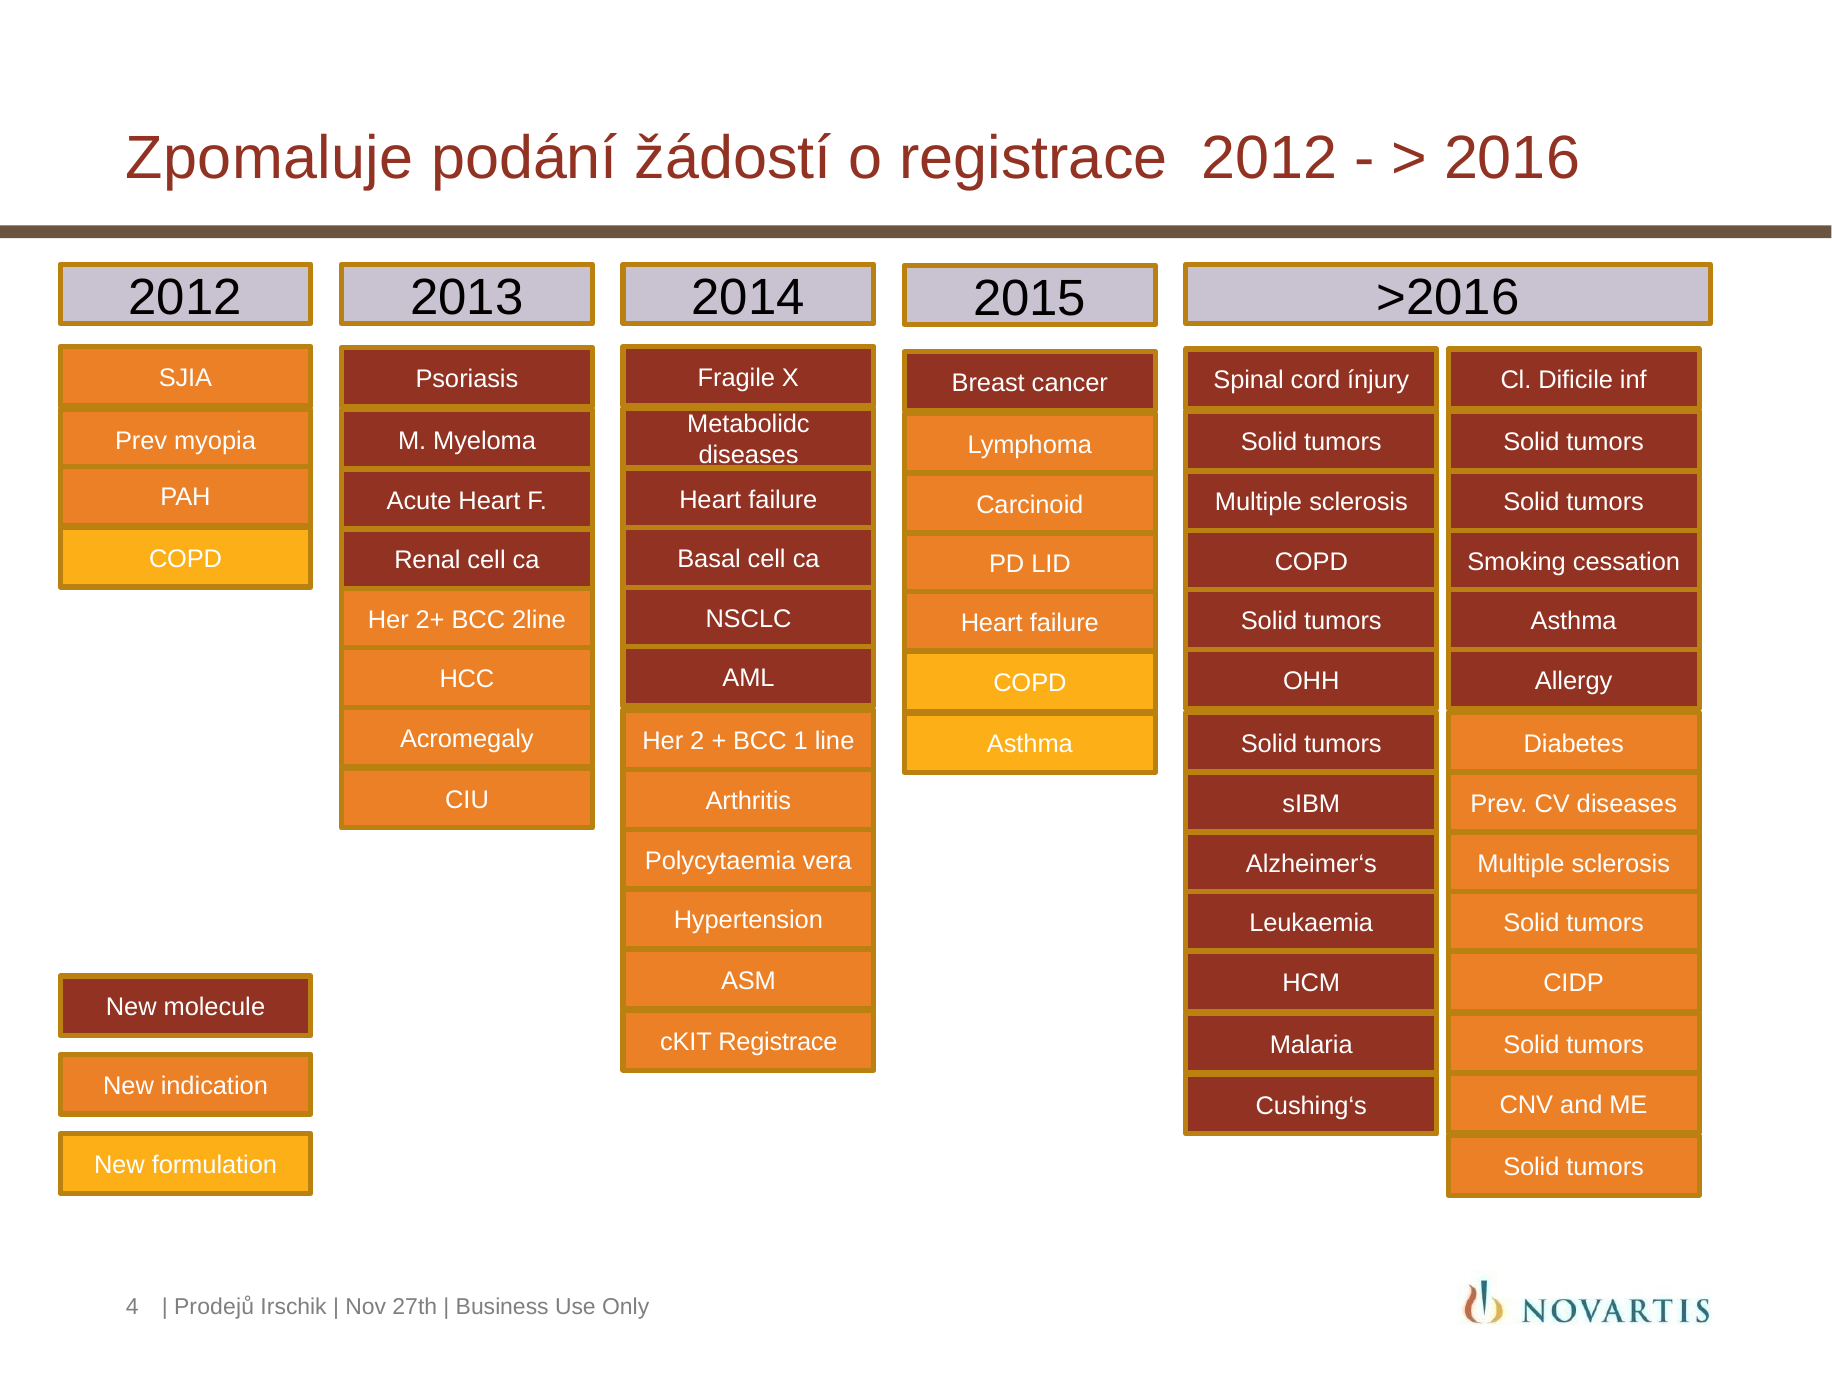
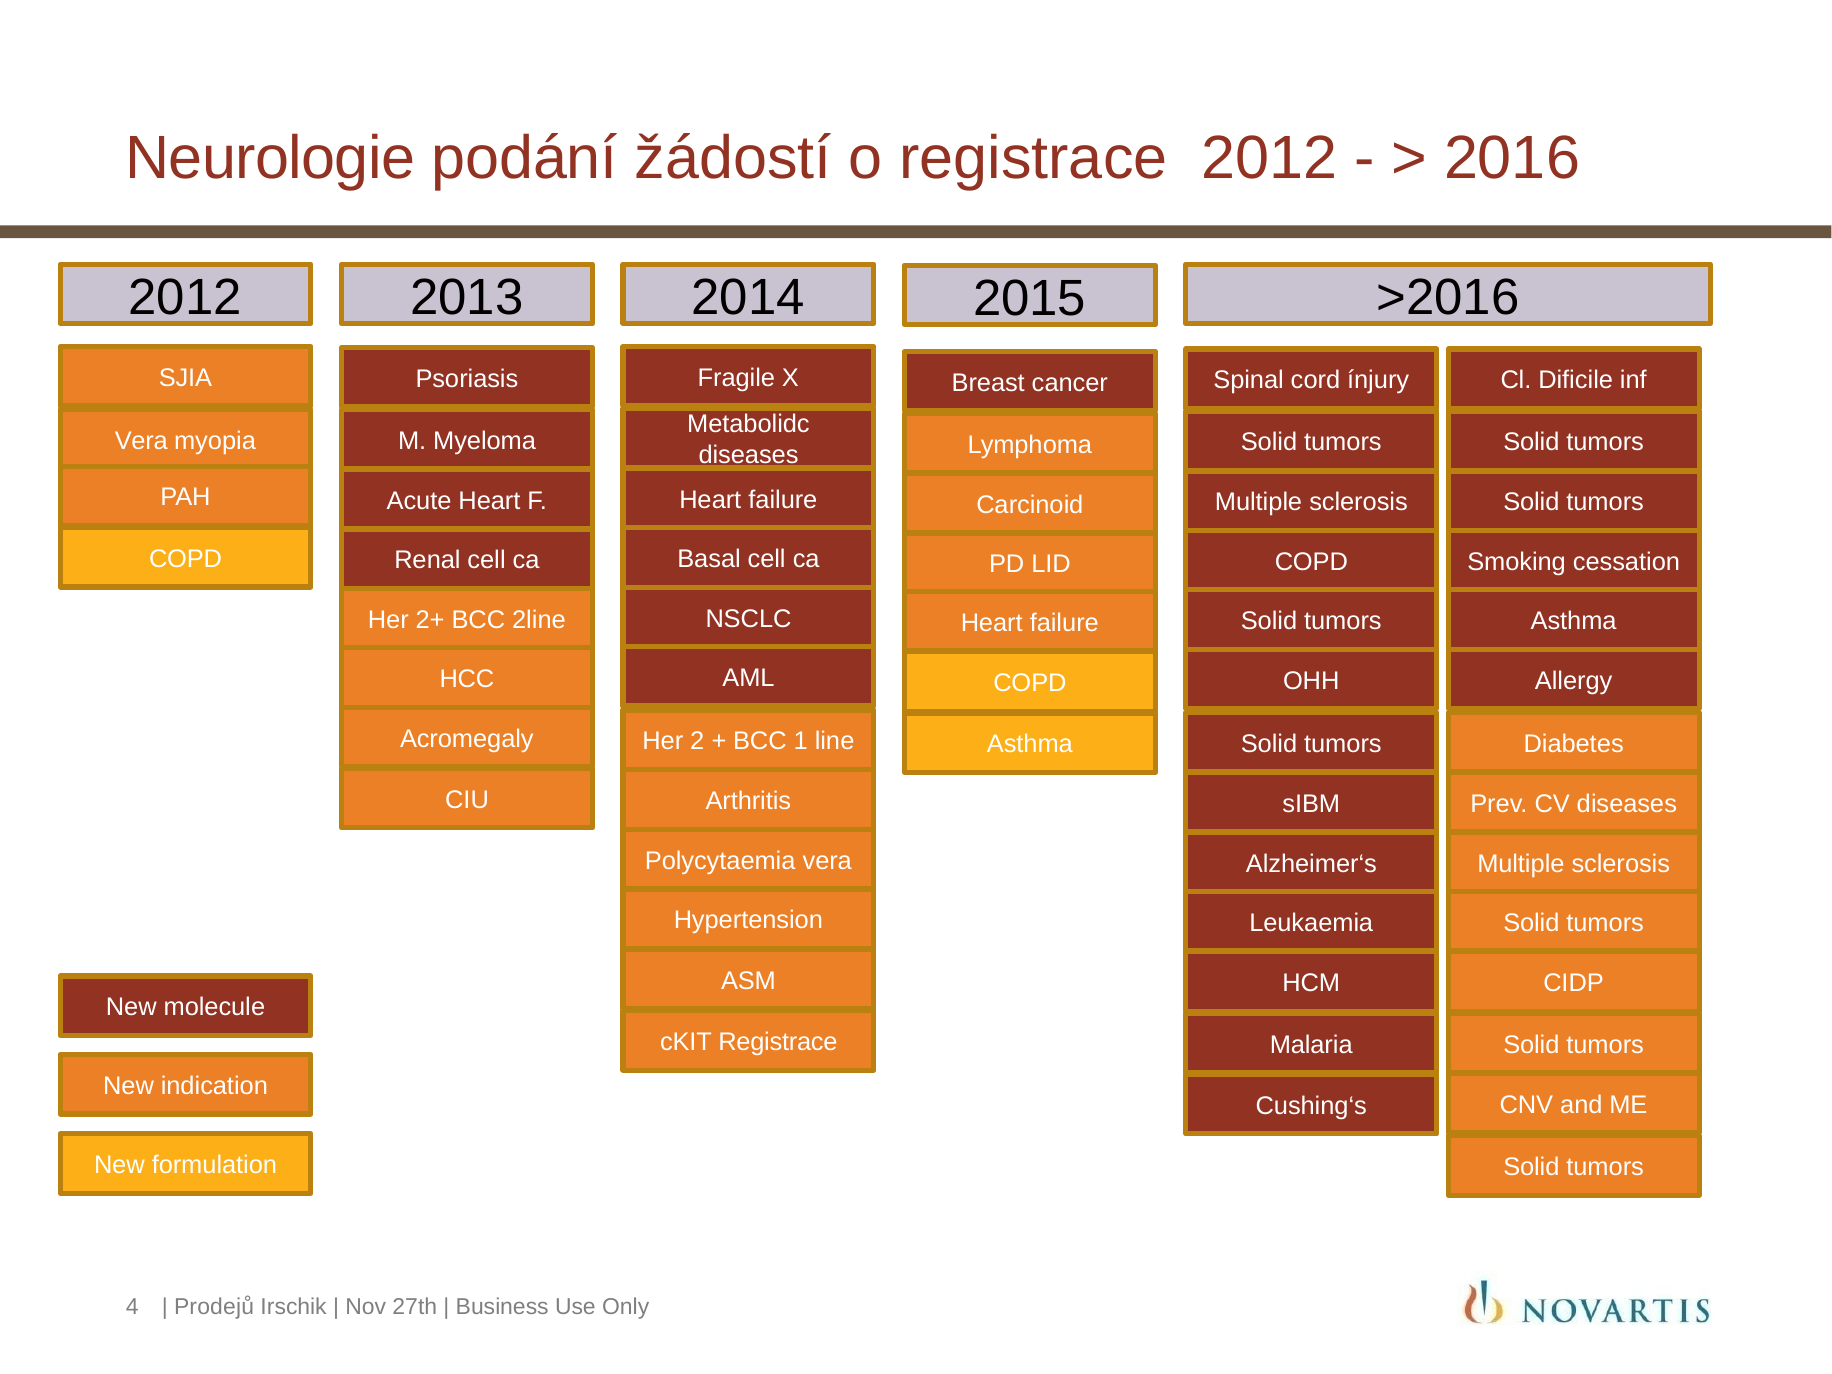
Zpomaluje: Zpomaluje -> Neurologie
Prev at (141, 441): Prev -> Vera
